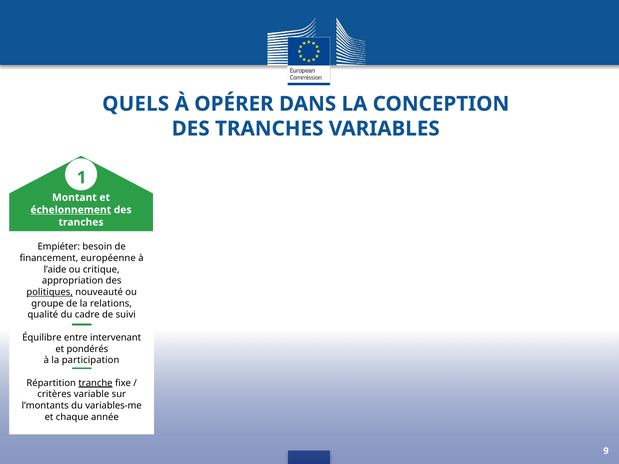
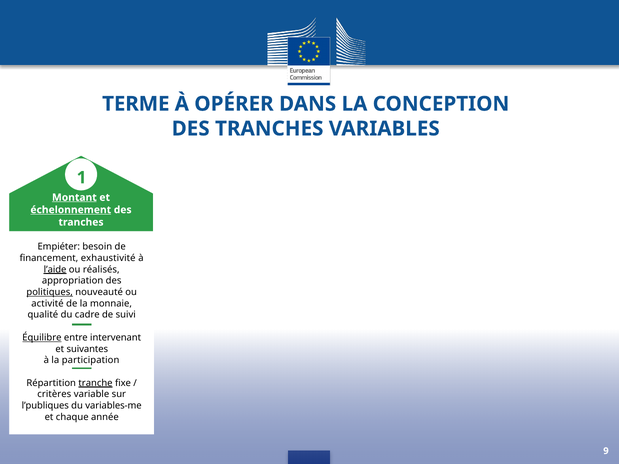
QUELS: QUELS -> TERME
Montant underline: none -> present
européenne: européenne -> exhaustivité
l’aide underline: none -> present
critique: critique -> réalisés
groupe: groupe -> activité
relations: relations -> monnaie
Équilibre underline: none -> present
pondérés: pondérés -> suivantes
l’montants: l’montants -> l’publiques
